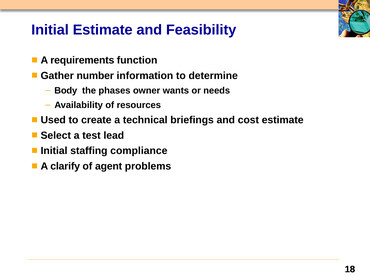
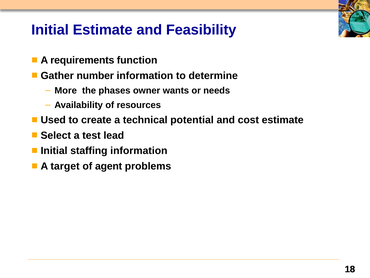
Body: Body -> More
briefings: briefings -> potential
staffing compliance: compliance -> information
clarify: clarify -> target
